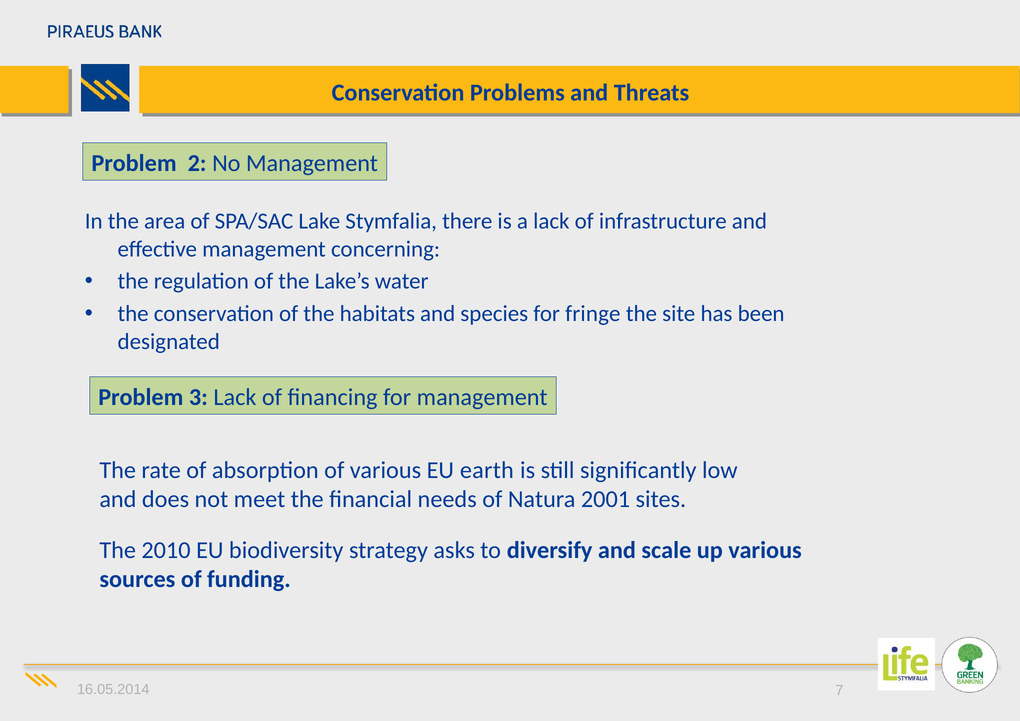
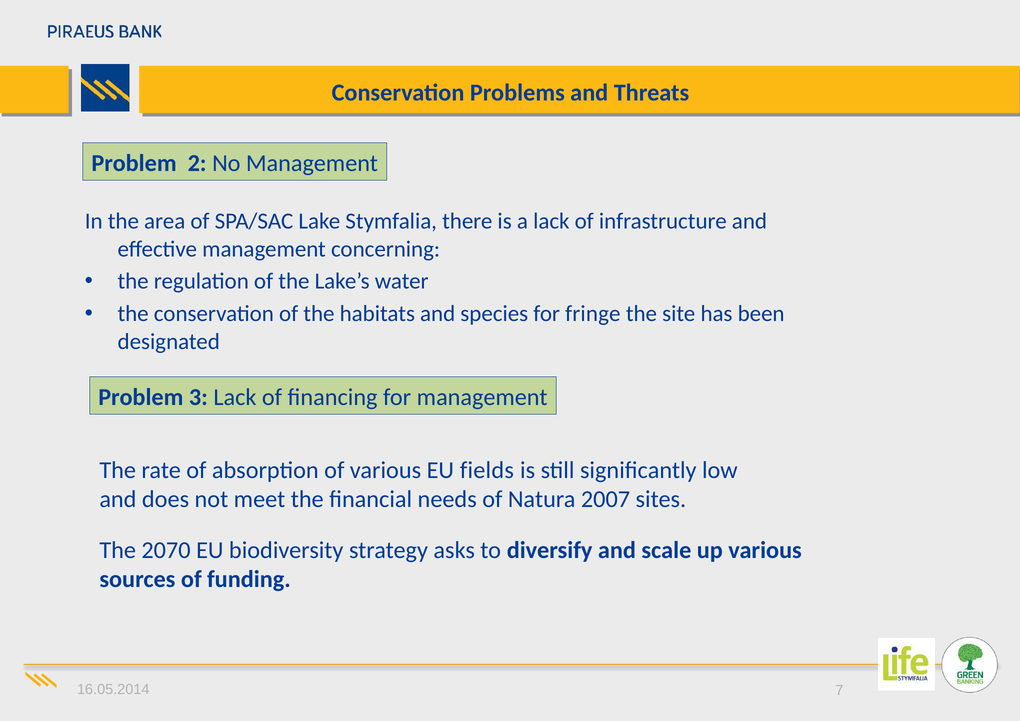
earth: earth -> fields
2001: 2001 -> 2007
2010: 2010 -> 2070
